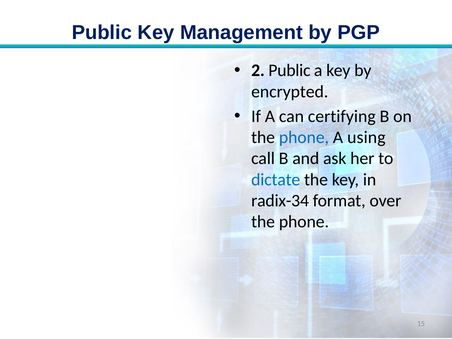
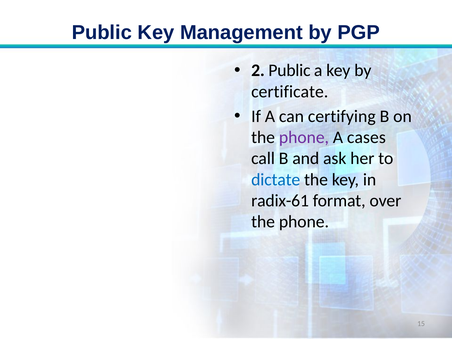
encrypted: encrypted -> certificate
phone at (304, 137) colour: blue -> purple
using: using -> cases
radix-34: radix-34 -> radix-61
